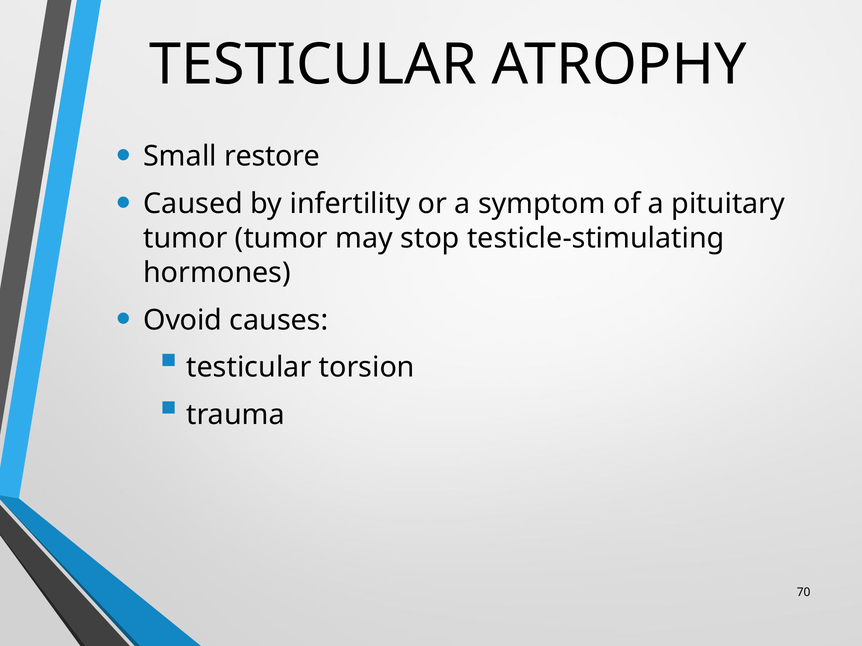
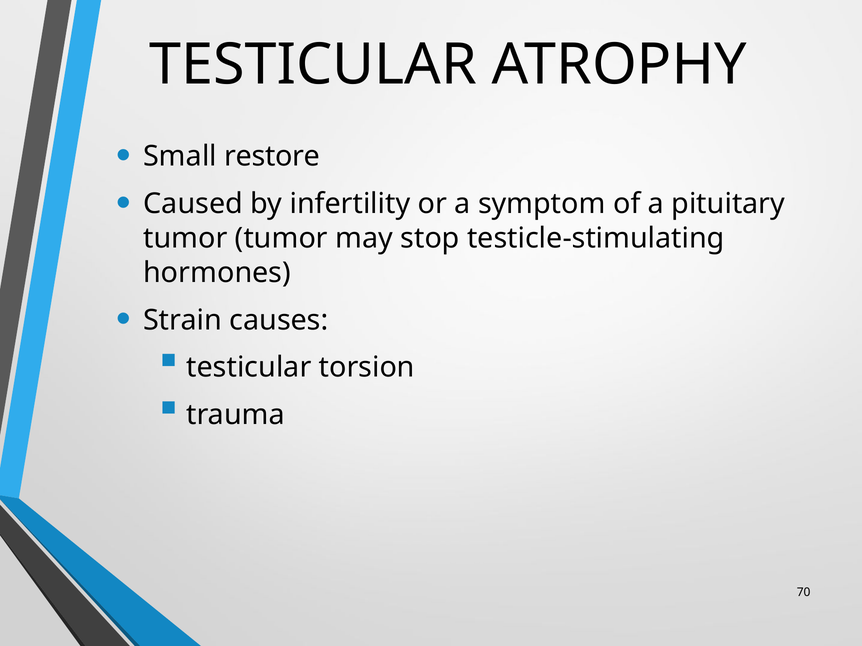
Ovoid: Ovoid -> Strain
